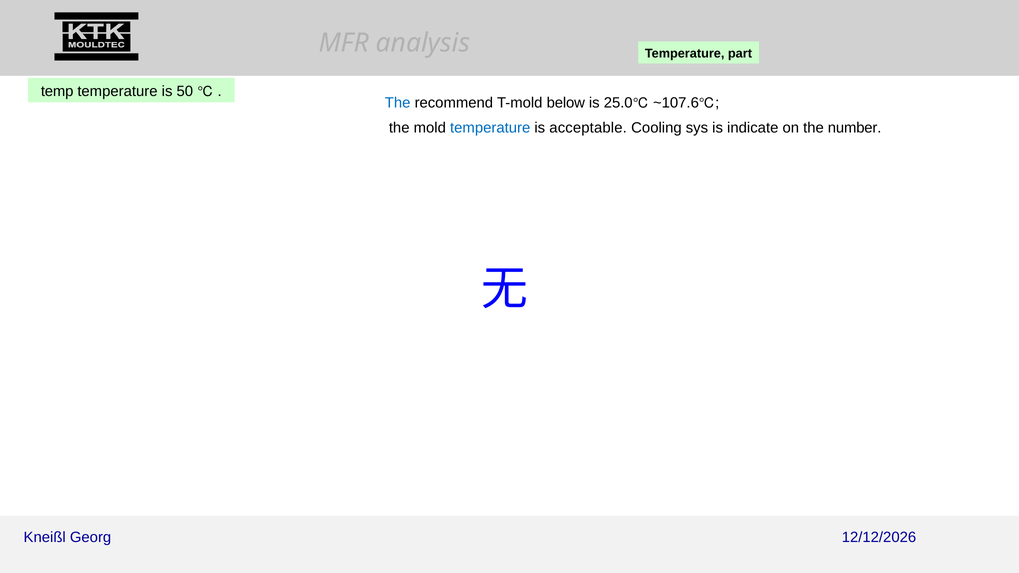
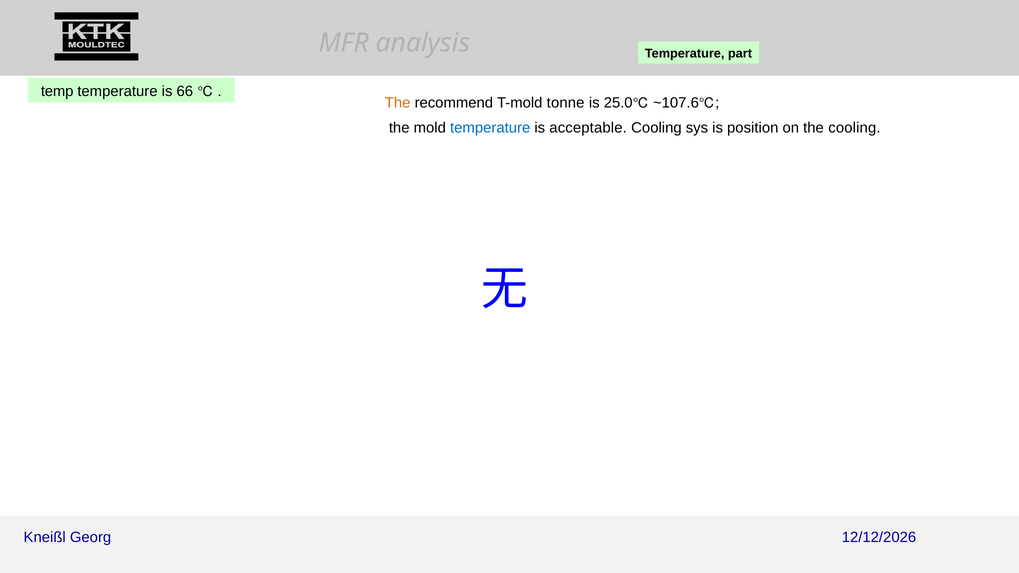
50: 50 -> 66
The at (398, 103) colour: blue -> orange
below: below -> tonne
indicate: indicate -> position
the number: number -> cooling
